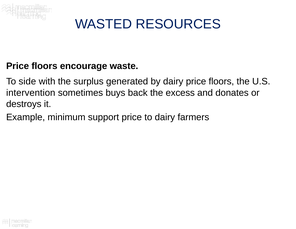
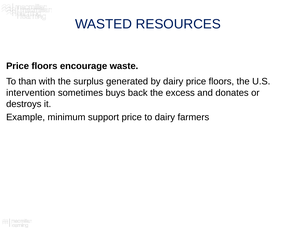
side: side -> than
